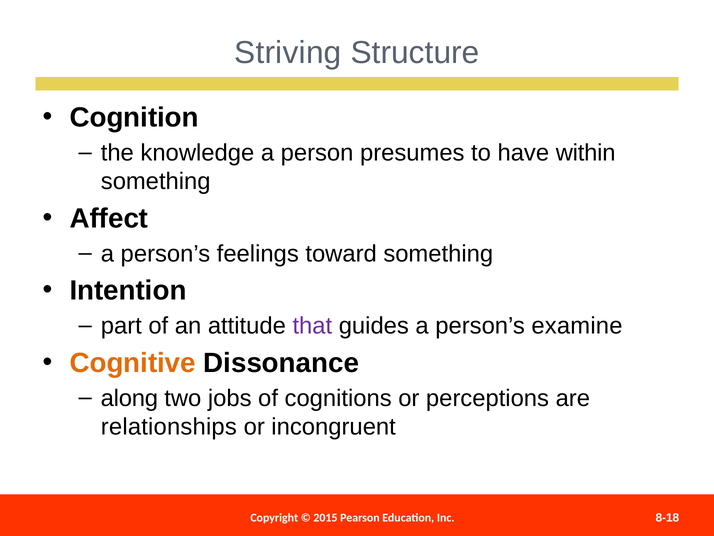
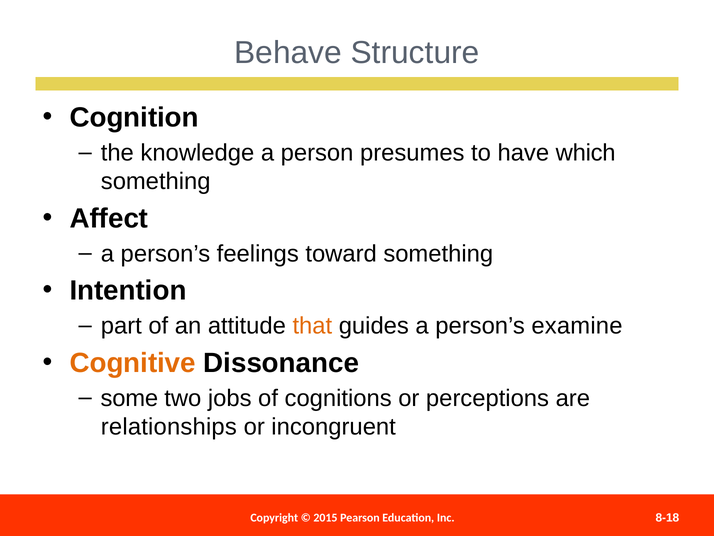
Striving: Striving -> Behave
within: within -> which
that colour: purple -> orange
along: along -> some
